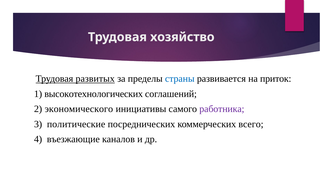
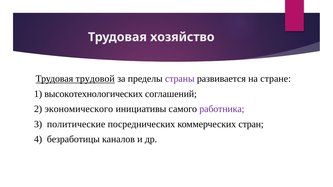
развитых: развитых -> трудовой
страны colour: blue -> purple
приток: приток -> стране
всего: всего -> стран
въезжающие: въезжающие -> безработицы
